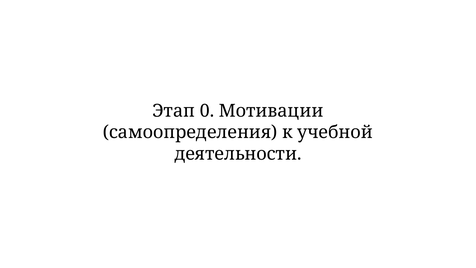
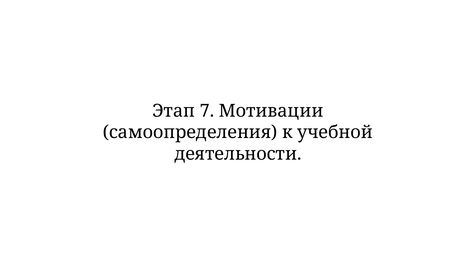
0: 0 -> 7
